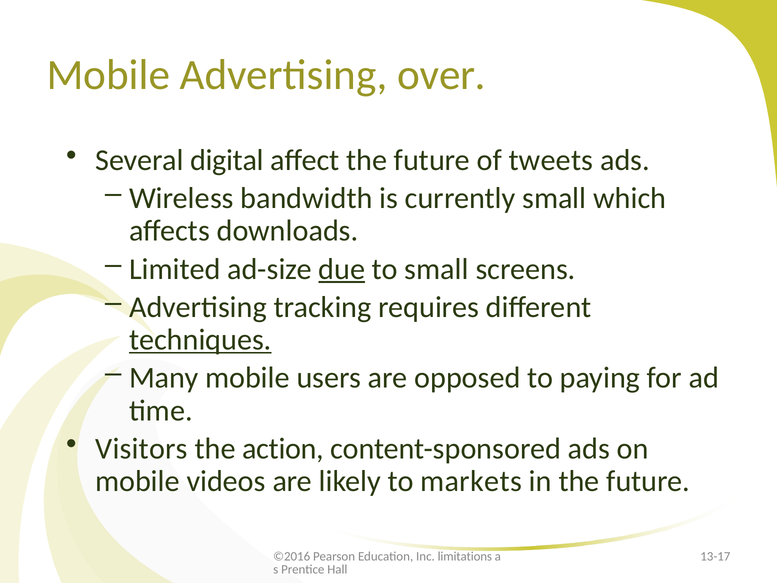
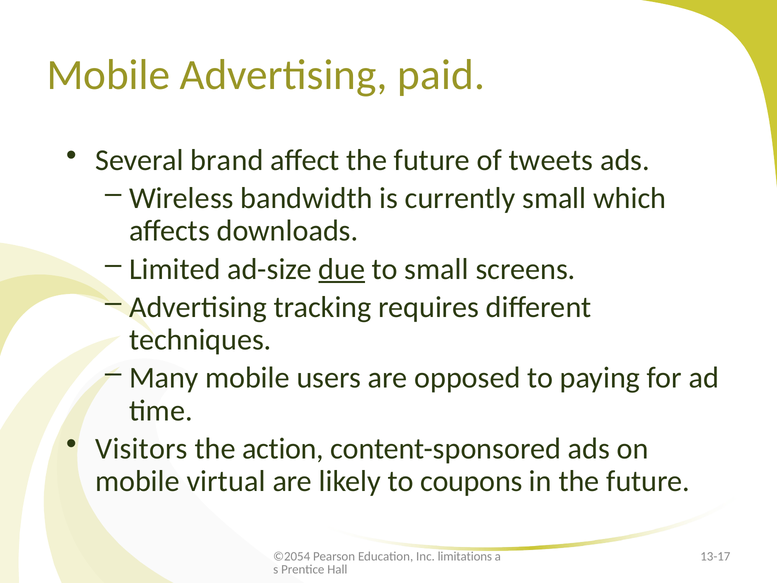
over: over -> paid
digital: digital -> brand
techniques underline: present -> none
videos: videos -> virtual
markets: markets -> coupons
©2016: ©2016 -> ©2054
